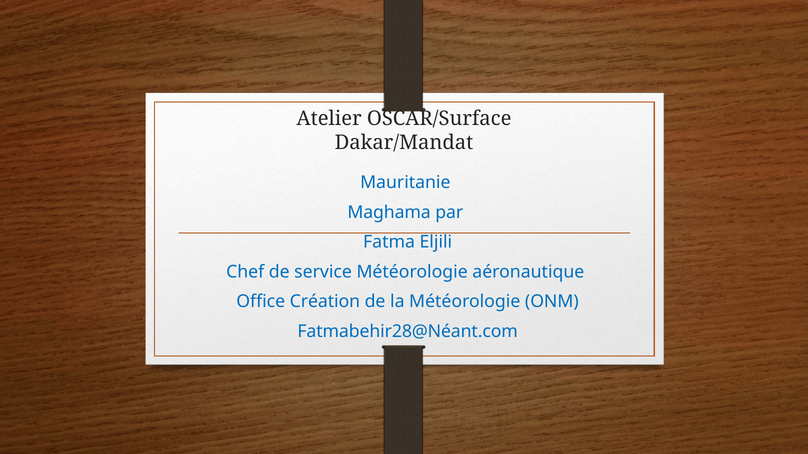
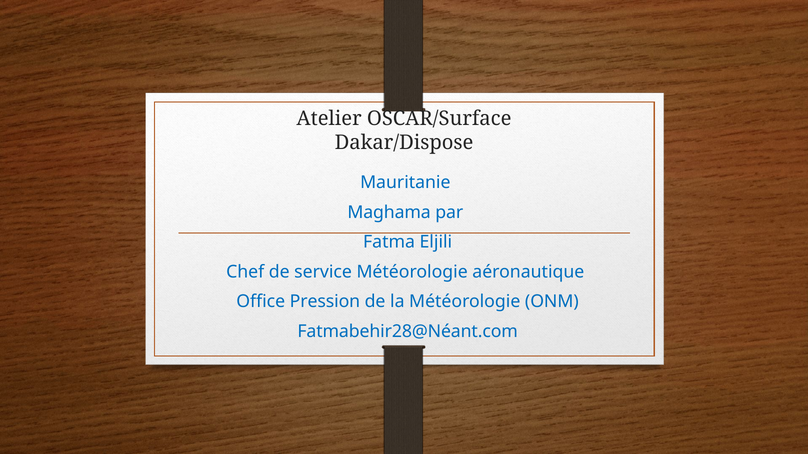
Dakar/Mandat: Dakar/Mandat -> Dakar/Dispose
Création: Création -> Pression
